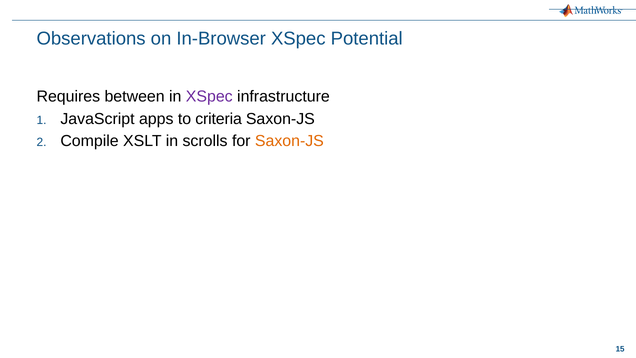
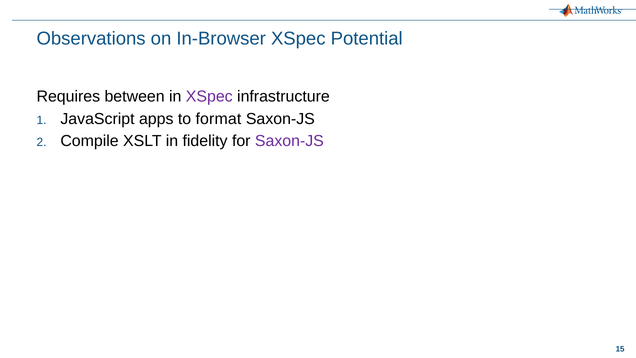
criteria: criteria -> format
scrolls: scrolls -> fidelity
Saxon-JS at (289, 141) colour: orange -> purple
